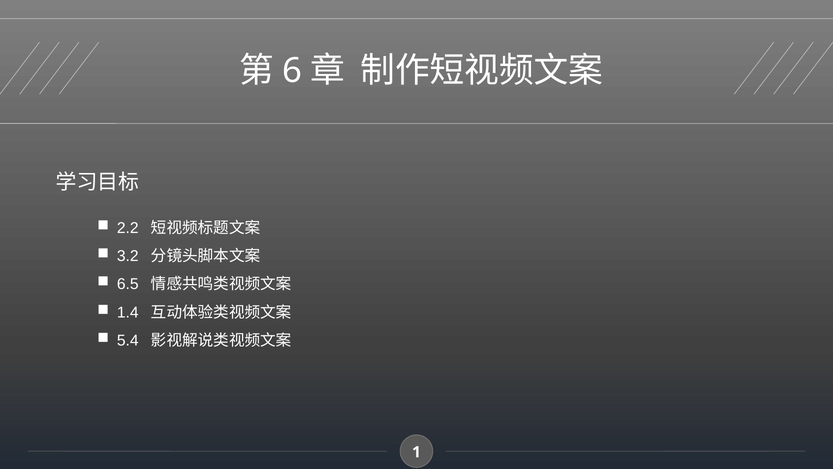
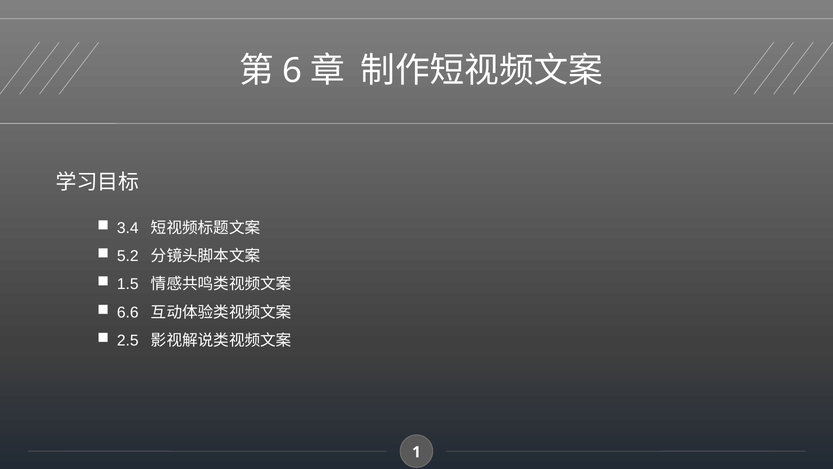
2.2: 2.2 -> 3.4
3.2: 3.2 -> 5.2
6.5: 6.5 -> 1.5
1.4: 1.4 -> 6.6
5.4: 5.4 -> 2.5
